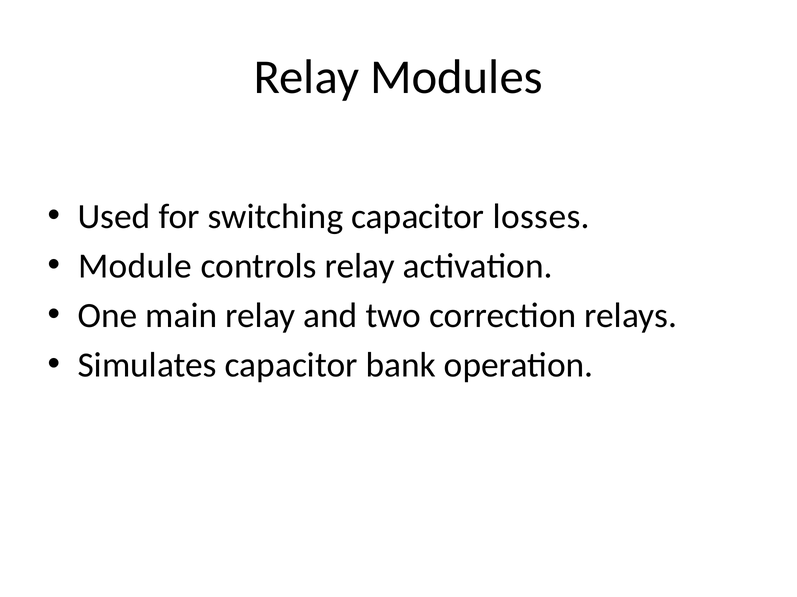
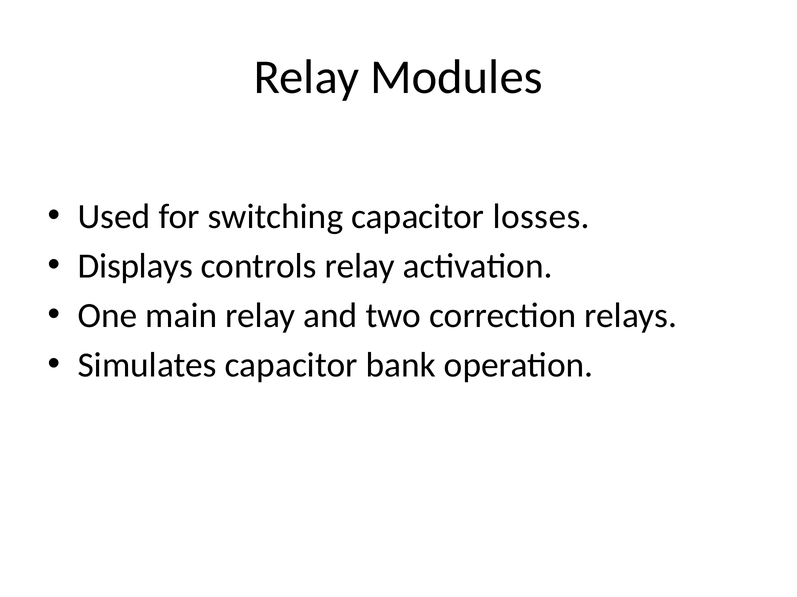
Module: Module -> Displays
